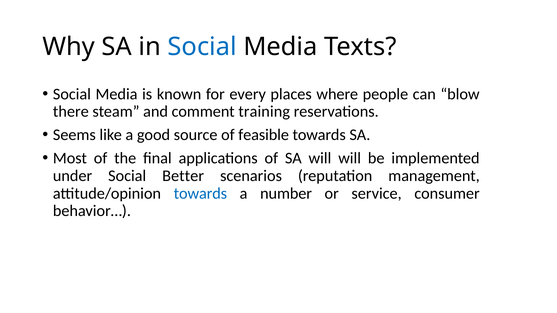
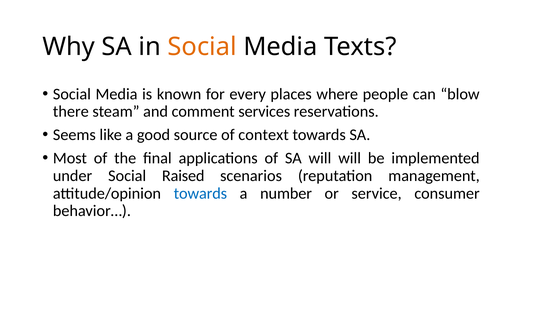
Social at (202, 47) colour: blue -> orange
training: training -> services
feasible: feasible -> context
Better: Better -> Raised
